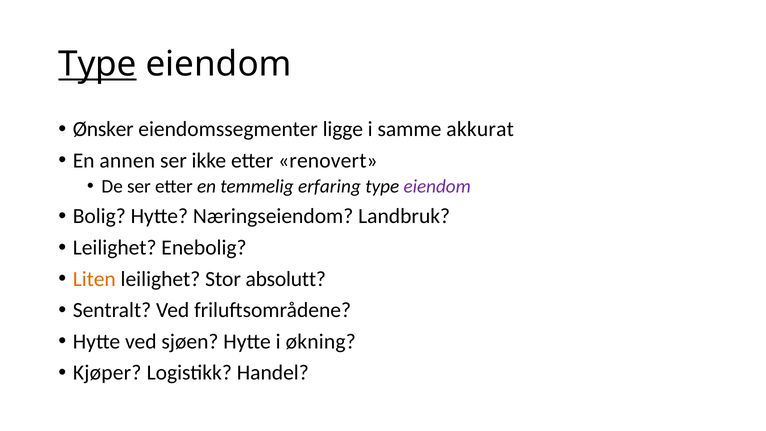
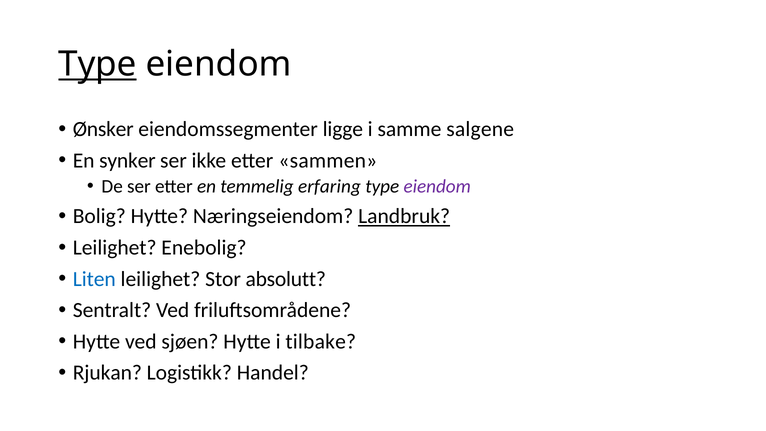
akkurat: akkurat -> salgene
annen: annen -> synker
renovert: renovert -> sammen
Landbruk underline: none -> present
Liten colour: orange -> blue
økning: økning -> tilbake
Kjøper: Kjøper -> Rjukan
